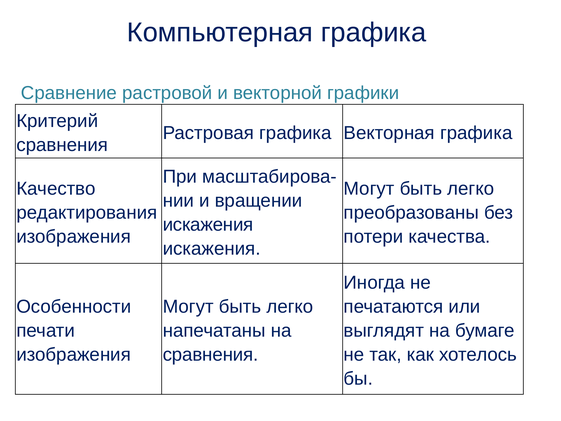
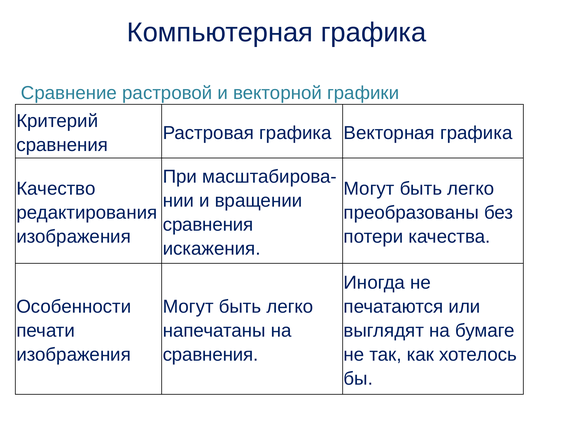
искажения at (208, 224): искажения -> сравнения
